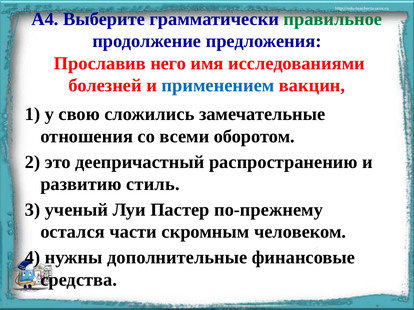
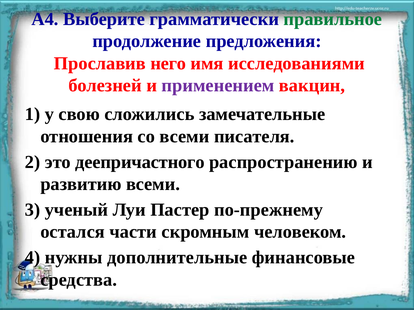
применением colour: blue -> purple
оборотом: оборотом -> писателя
деепричастный: деепричастный -> деепричастного
развитию стиль: стиль -> всеми
